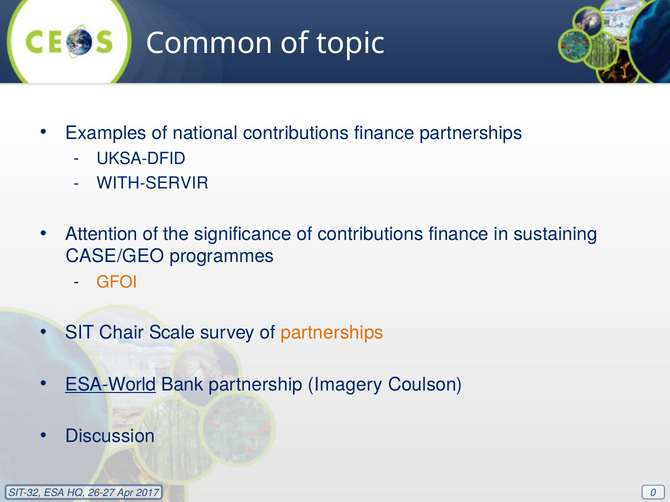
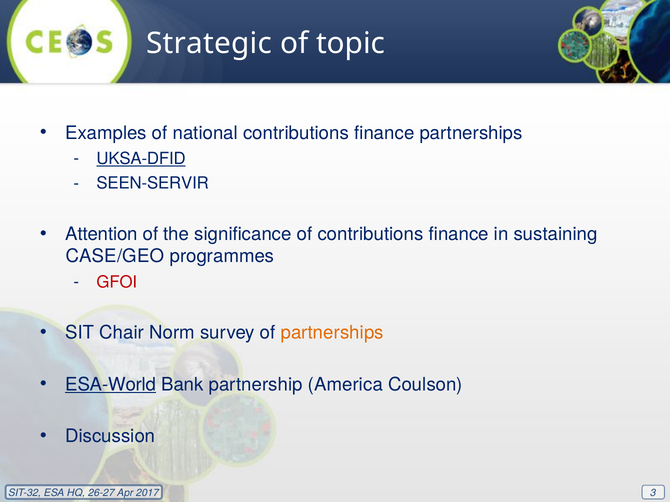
Common: Common -> Strategic
UKSA-DFID underline: none -> present
WITH-SERVIR: WITH-SERVIR -> SEEN-SERVIR
GFOI colour: orange -> red
Scale: Scale -> Norm
Imagery: Imagery -> America
0: 0 -> 3
